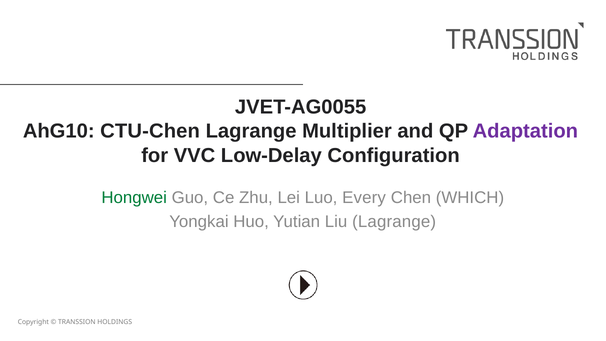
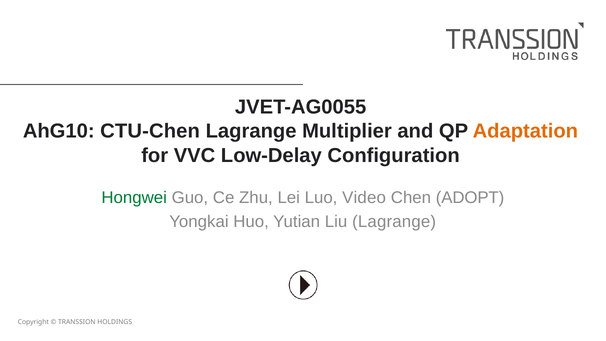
Adaptation colour: purple -> orange
Every: Every -> Video
WHICH: WHICH -> ADOPT
